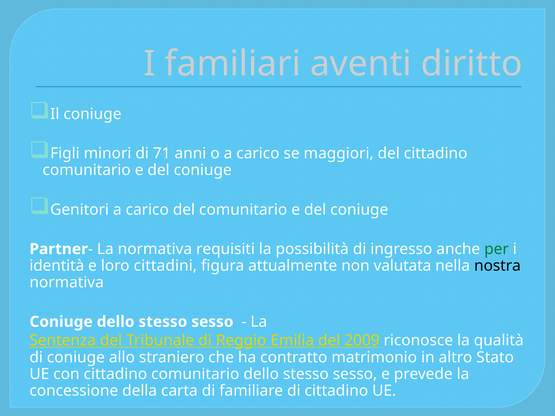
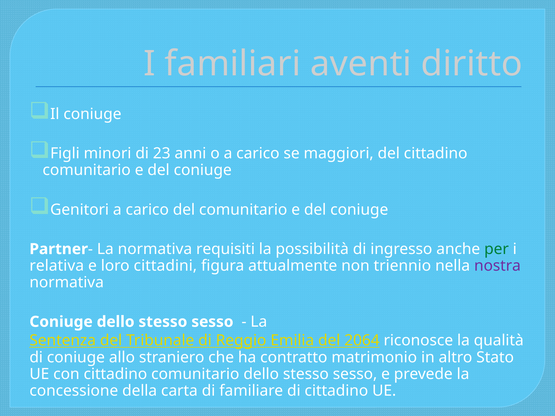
71: 71 -> 23
identità: identità -> relativa
valutata: valutata -> triennio
nostra colour: black -> purple
2009: 2009 -> 2064
